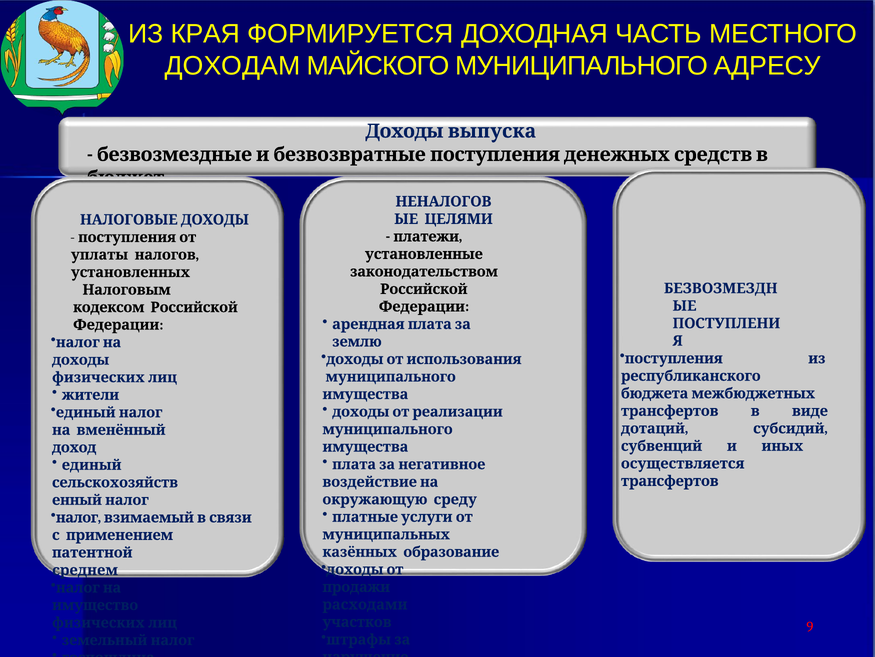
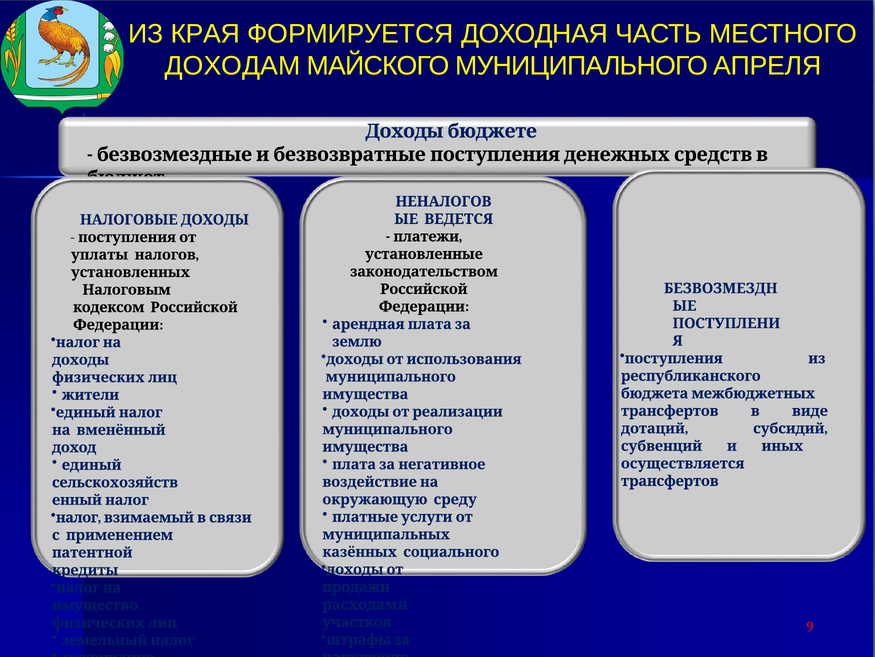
АДРЕСУ: АДРЕСУ -> АПРЕЛЯ
выпуска: выпуска -> бюджете
ЦЕЛЯМИ: ЦЕЛЯМИ -> ВЕДЕТСЯ
образование: образование -> социального
среднем: среднем -> кредиты
